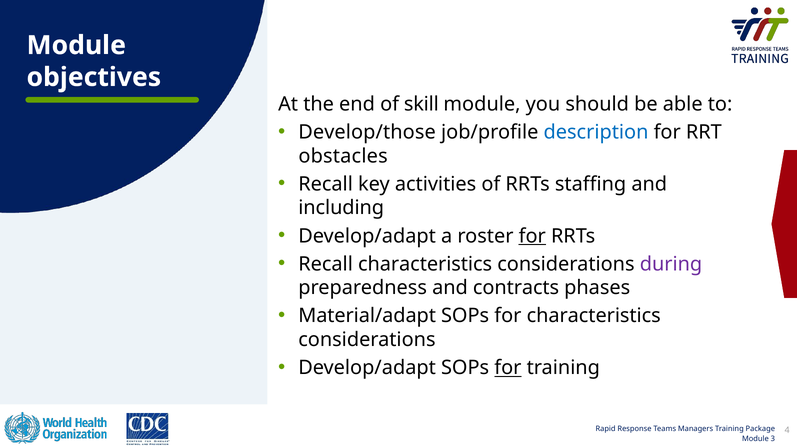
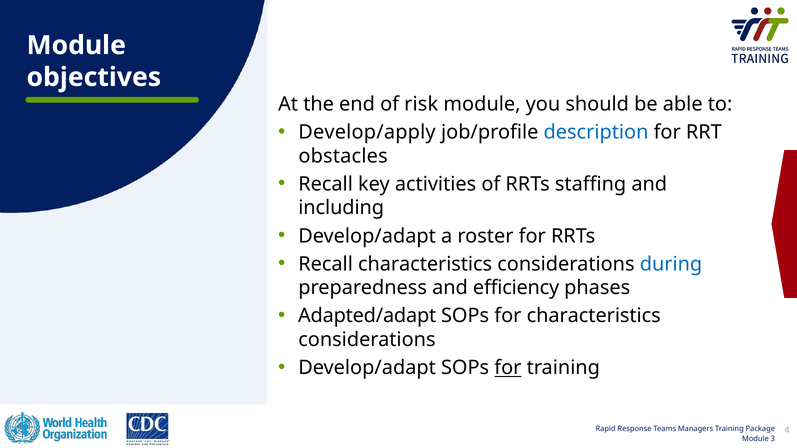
skill: skill -> risk
Develop/those: Develop/those -> Develop/apply
for at (532, 236) underline: present -> none
during colour: purple -> blue
contracts: contracts -> efficiency
Material/adapt: Material/adapt -> Adapted/adapt
